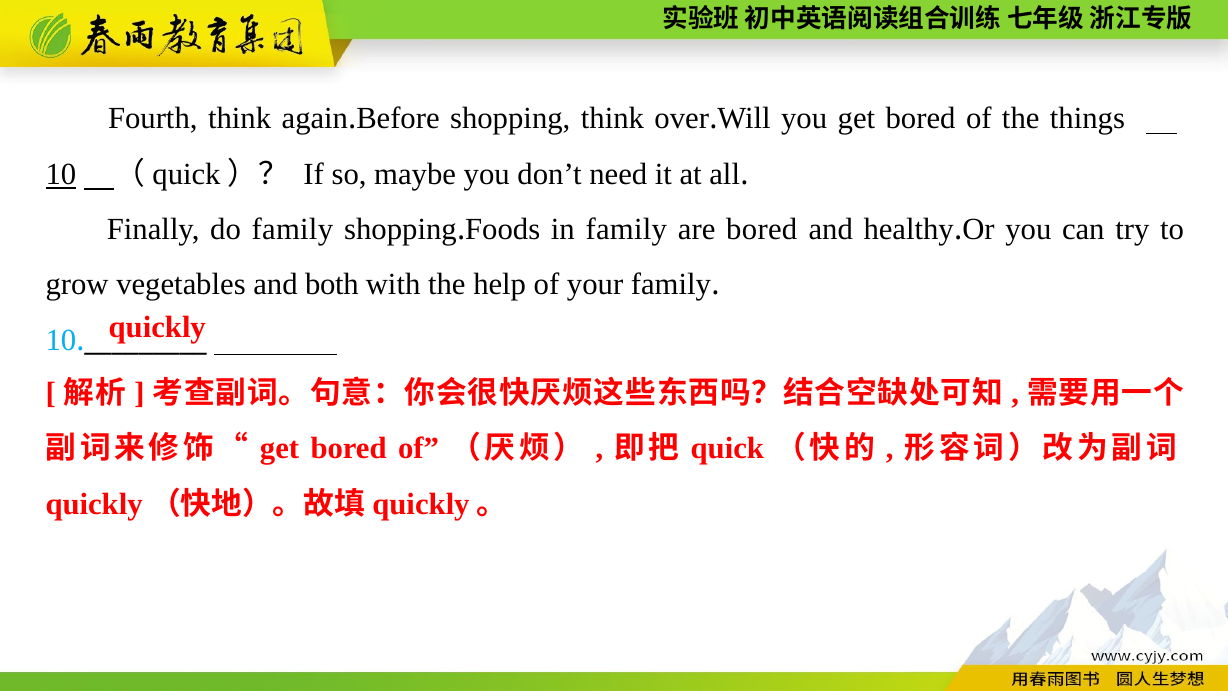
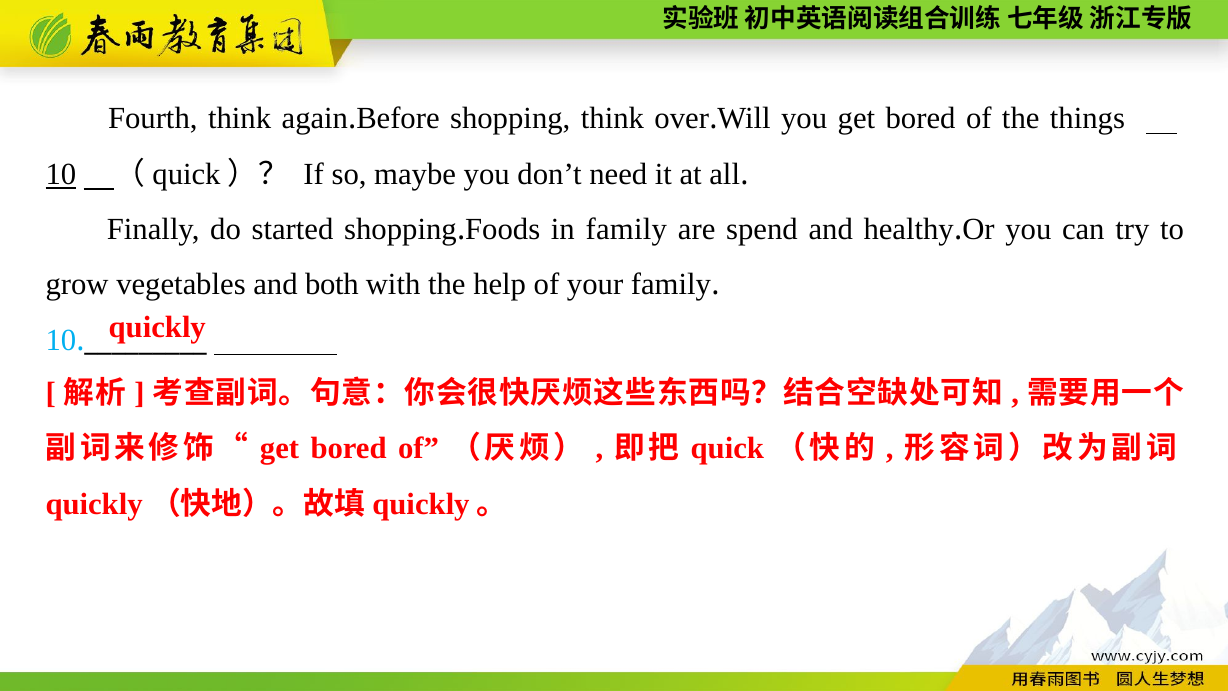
do family: family -> started
are bored: bored -> spend
